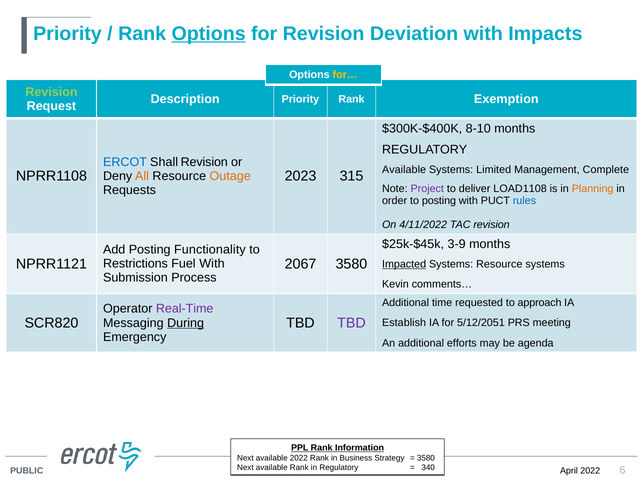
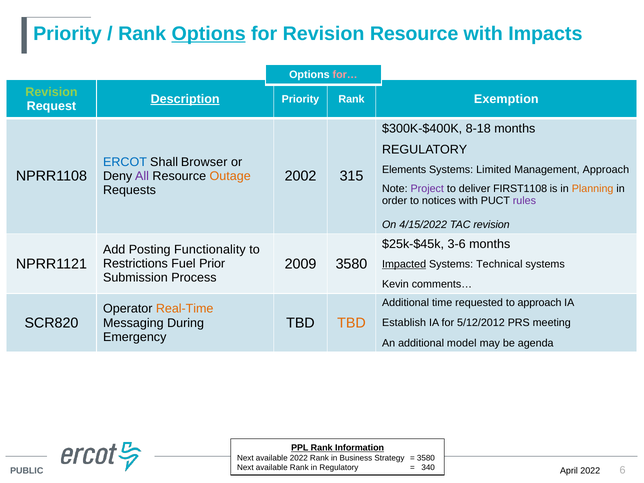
Revision Deviation: Deviation -> Resource
for… colour: yellow -> pink
Description underline: none -> present
8-10: 8-10 -> 8-18
Shall Revision: Revision -> Browser
Available at (404, 170): Available -> Elements
Management Complete: Complete -> Approach
2023: 2023 -> 2002
All colour: orange -> purple
LOAD1108: LOAD1108 -> FIRST1108
to posting: posting -> notices
rules colour: blue -> purple
4/11/2022: 4/11/2022 -> 4/15/2022
3-9: 3-9 -> 3-6
2067: 2067 -> 2009
Fuel With: With -> Prior
Systems Resource: Resource -> Technical
Real-Time colour: purple -> orange
TBD at (351, 323) colour: purple -> orange
During underline: present -> none
5/12/2051: 5/12/2051 -> 5/12/2012
efforts: efforts -> model
